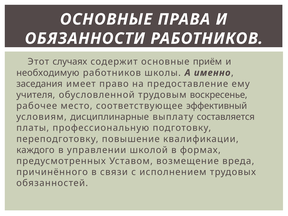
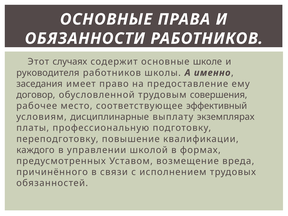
приём: приём -> школе
необходимую: необходимую -> руководителя
учителя: учителя -> договор
воскресенье: воскресенье -> совершения
составляется: составляется -> экземплярах
